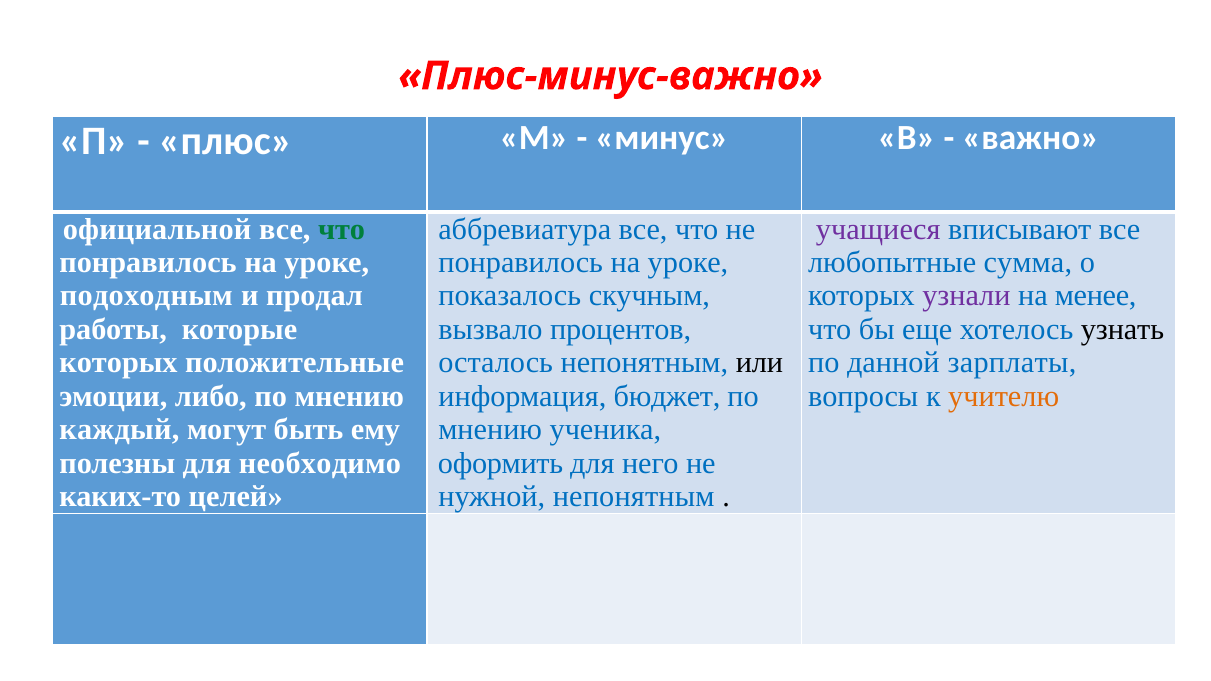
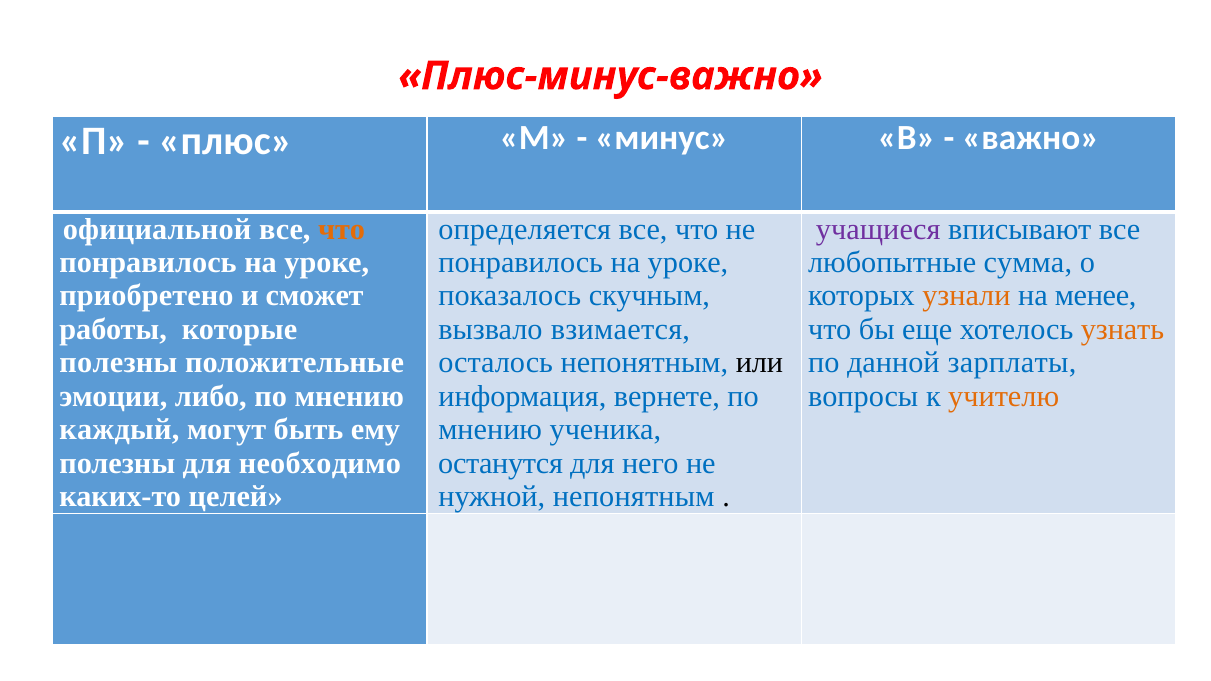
что at (342, 229) colour: green -> orange
аббревиатура: аббревиатура -> определяется
подоходным: подоходным -> приобретено
продал: продал -> сможет
узнали colour: purple -> orange
процентов: процентов -> взимается
узнать colour: black -> orange
которых at (119, 363): которых -> полезны
бюджет: бюджет -> вернете
оформить: оформить -> останутся
